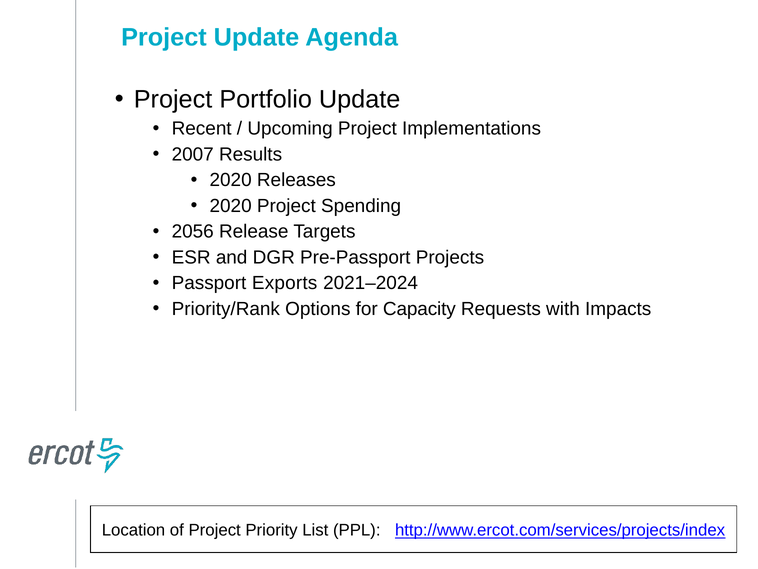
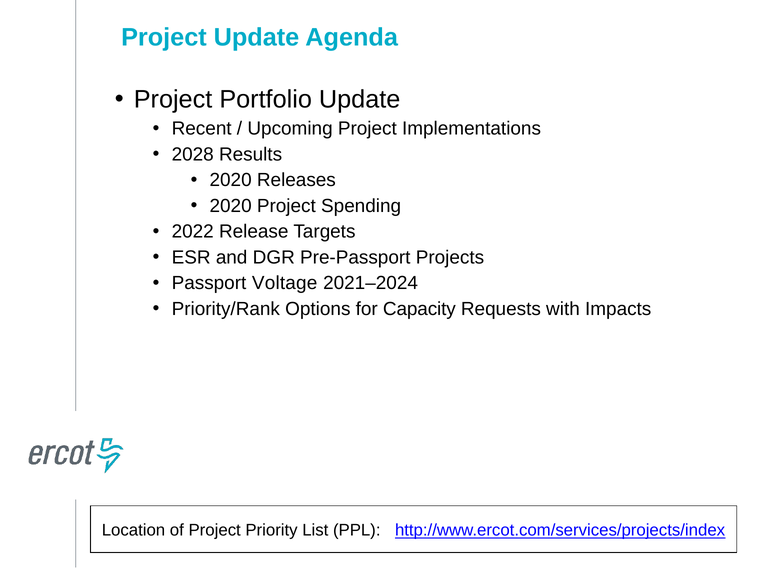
2007: 2007 -> 2028
2056: 2056 -> 2022
Exports: Exports -> Voltage
